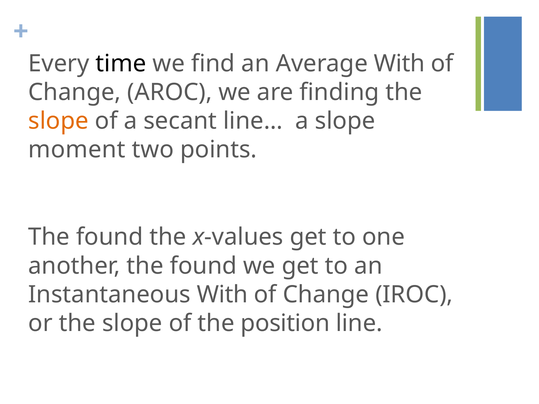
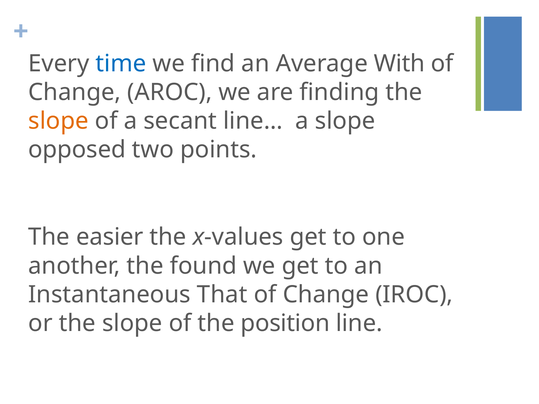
time colour: black -> blue
moment: moment -> opposed
found at (110, 237): found -> easier
Instantaneous With: With -> That
